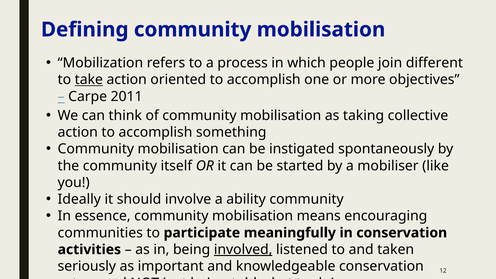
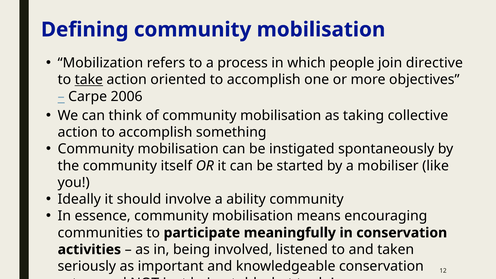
different: different -> directive
2011: 2011 -> 2006
involved underline: present -> none
